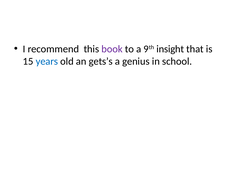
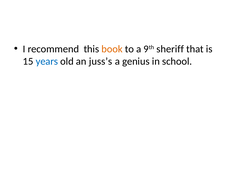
book colour: purple -> orange
insight: insight -> sheriff
gets’s: gets’s -> juss’s
